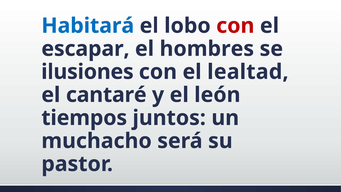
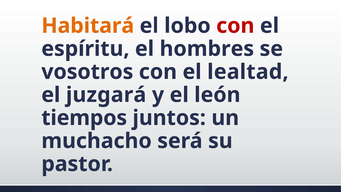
Habitará colour: blue -> orange
escapar: escapar -> espíritu
ilusiones: ilusiones -> vosotros
cantaré: cantaré -> juzgará
